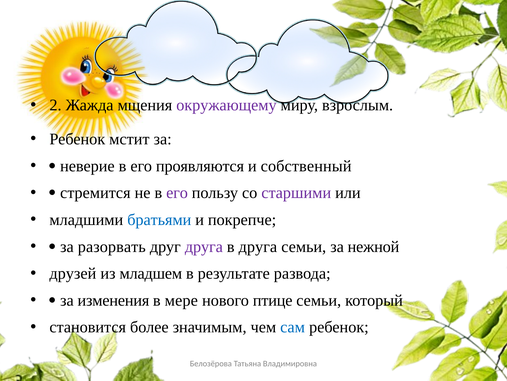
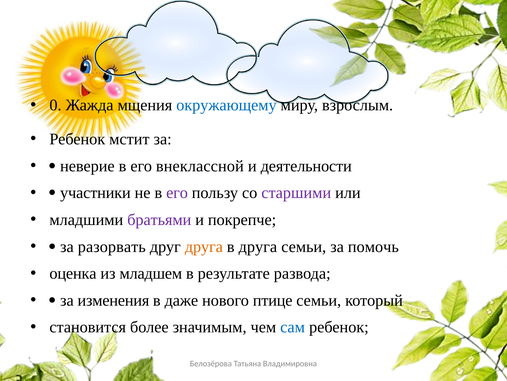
2: 2 -> 0
окружающему colour: purple -> blue
проявляются: проявляются -> внеклассной
собственный: собственный -> деятельности
стремится: стремится -> участники
братьями colour: blue -> purple
друга at (204, 246) colour: purple -> orange
нежной: нежной -> помочь
друзей: друзей -> оценка
мере: мере -> даже
